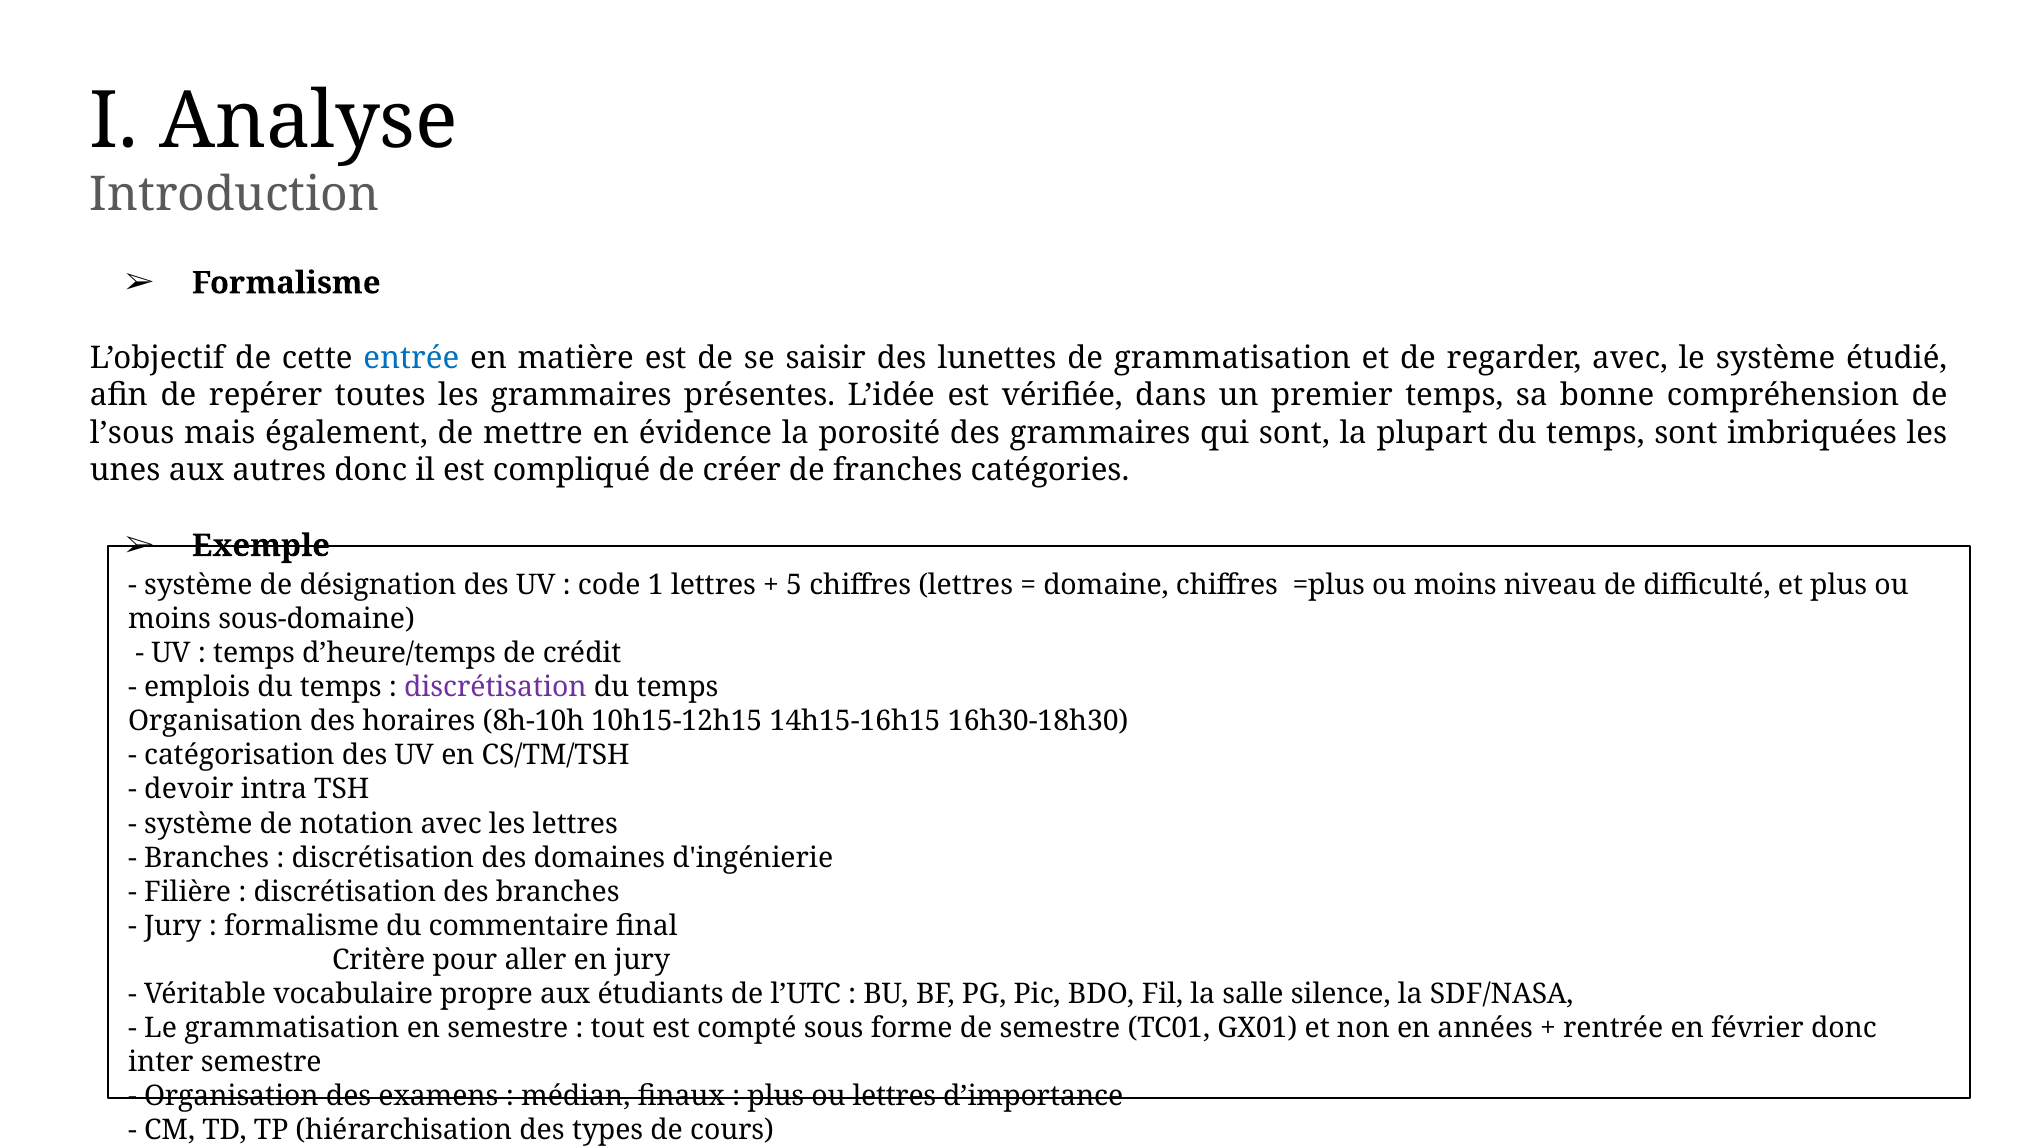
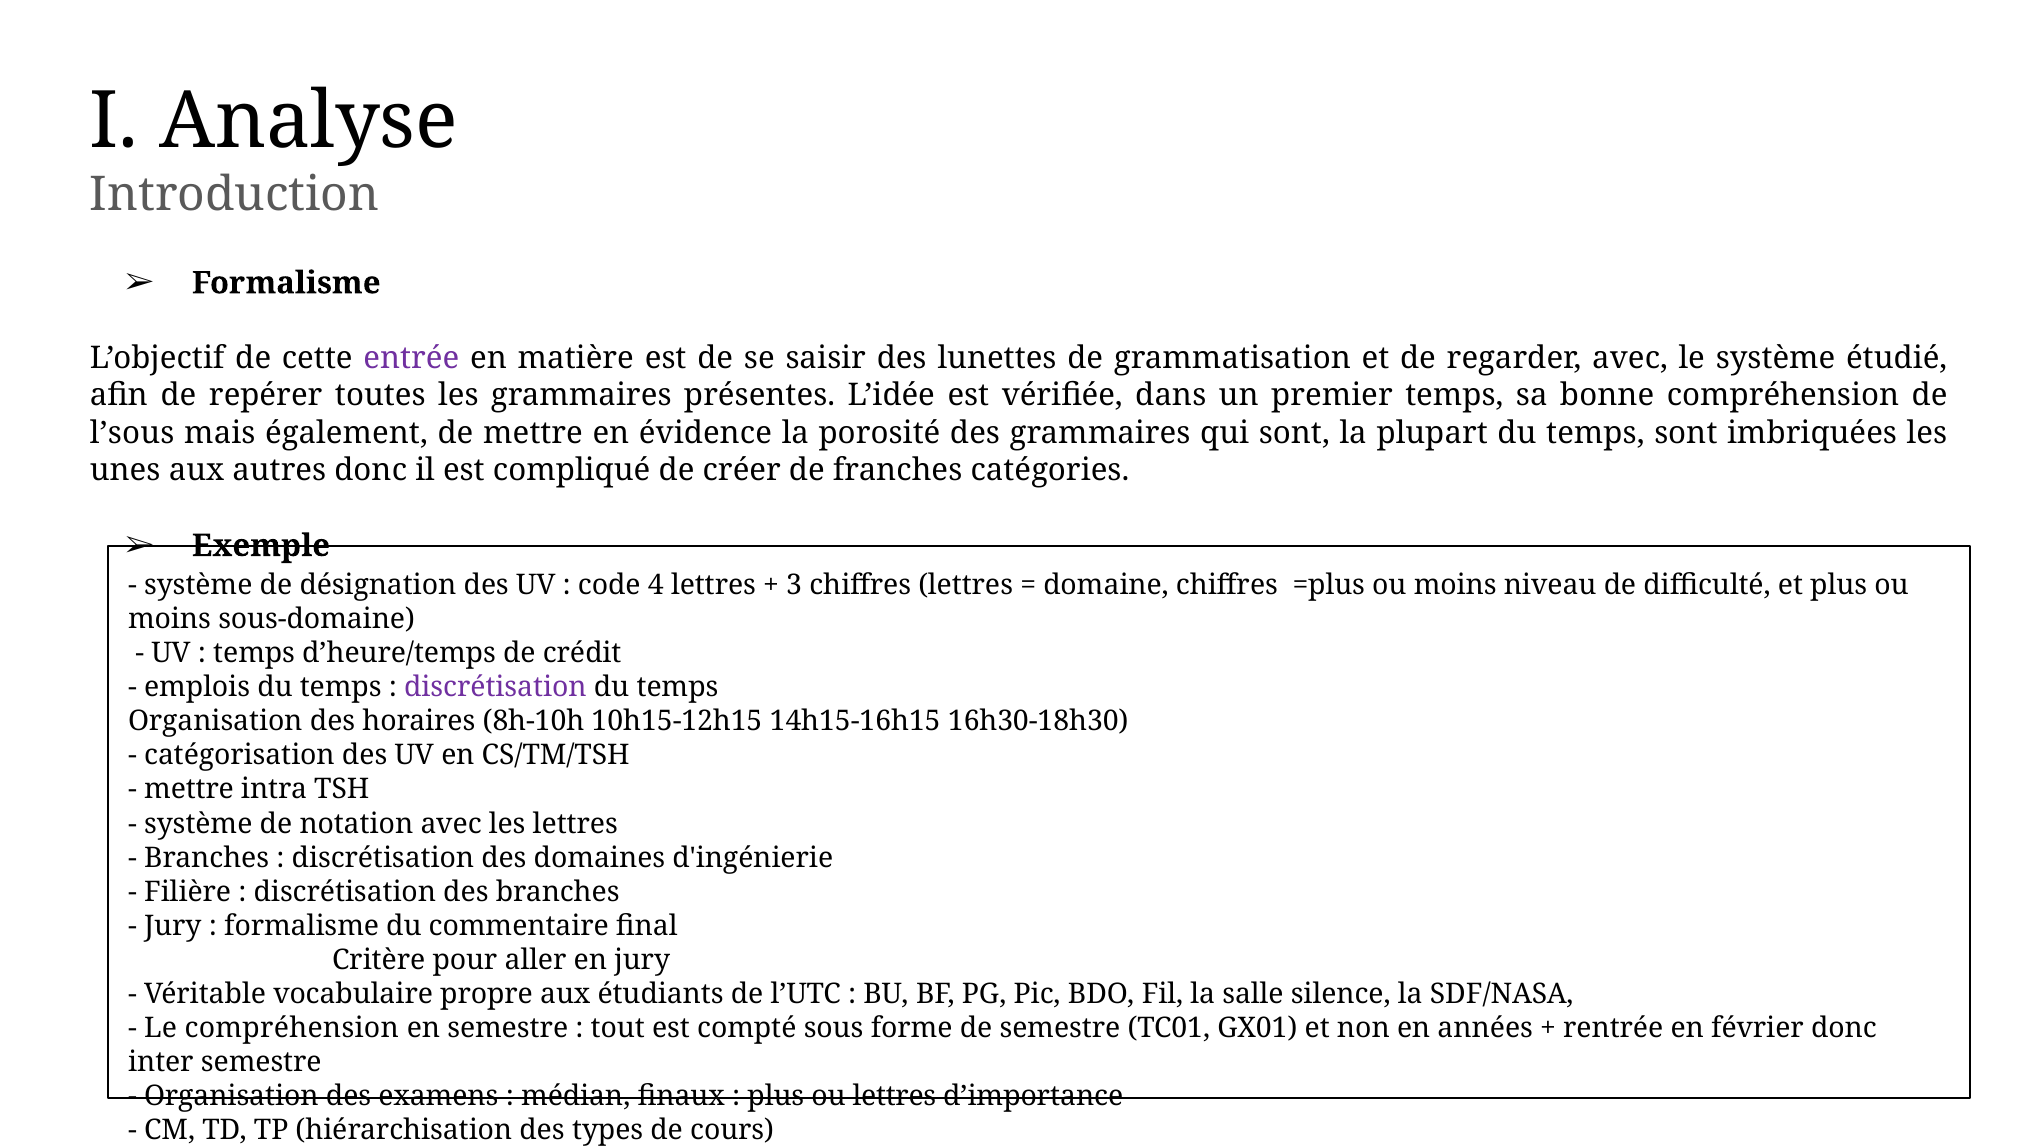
entrée colour: blue -> purple
1: 1 -> 4
5: 5 -> 3
devoir at (189, 789): devoir -> mettre
Le grammatisation: grammatisation -> compréhension
